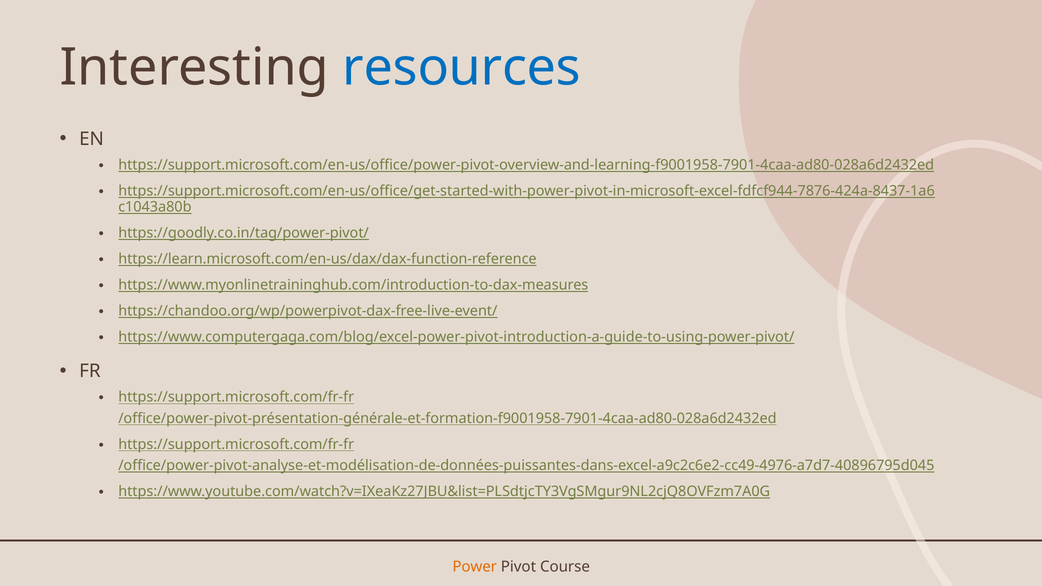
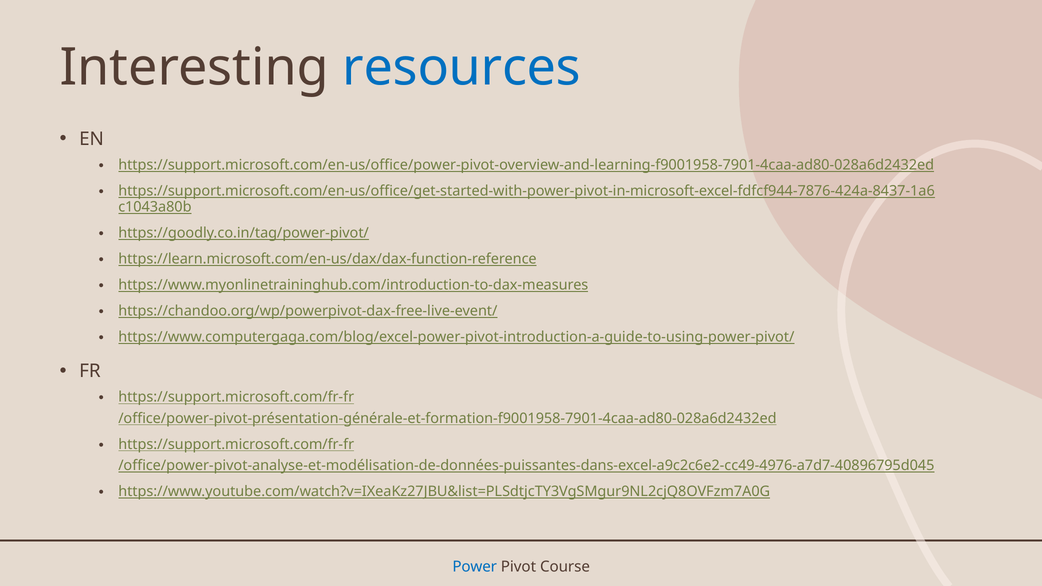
Power colour: orange -> blue
